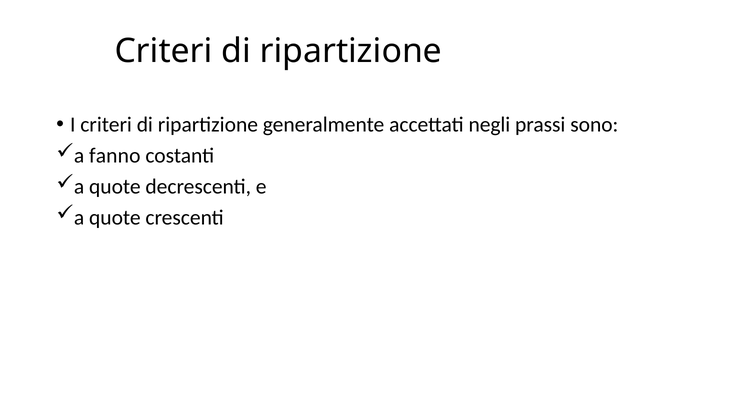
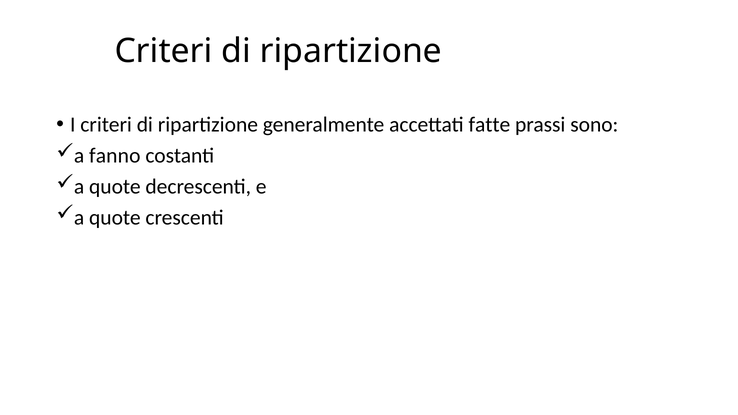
negli: negli -> fatte
